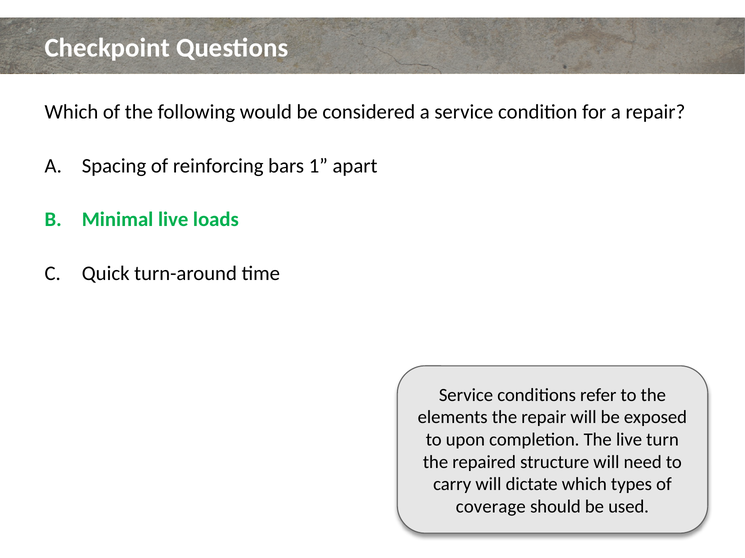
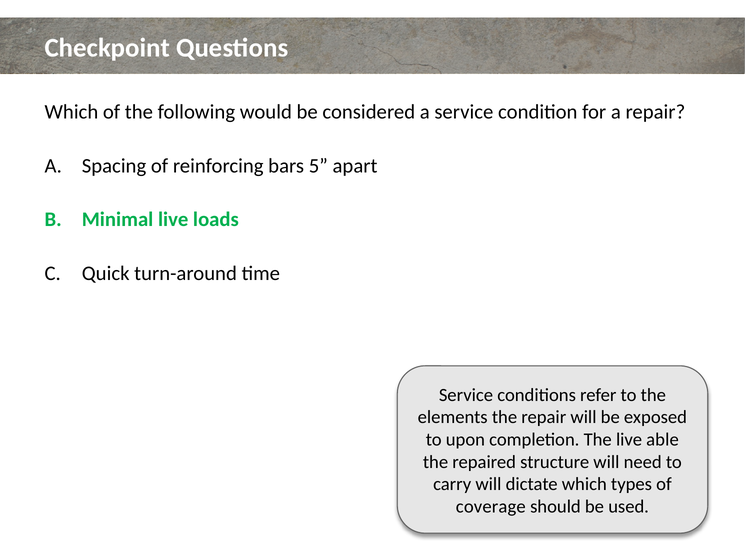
1: 1 -> 5
turn: turn -> able
